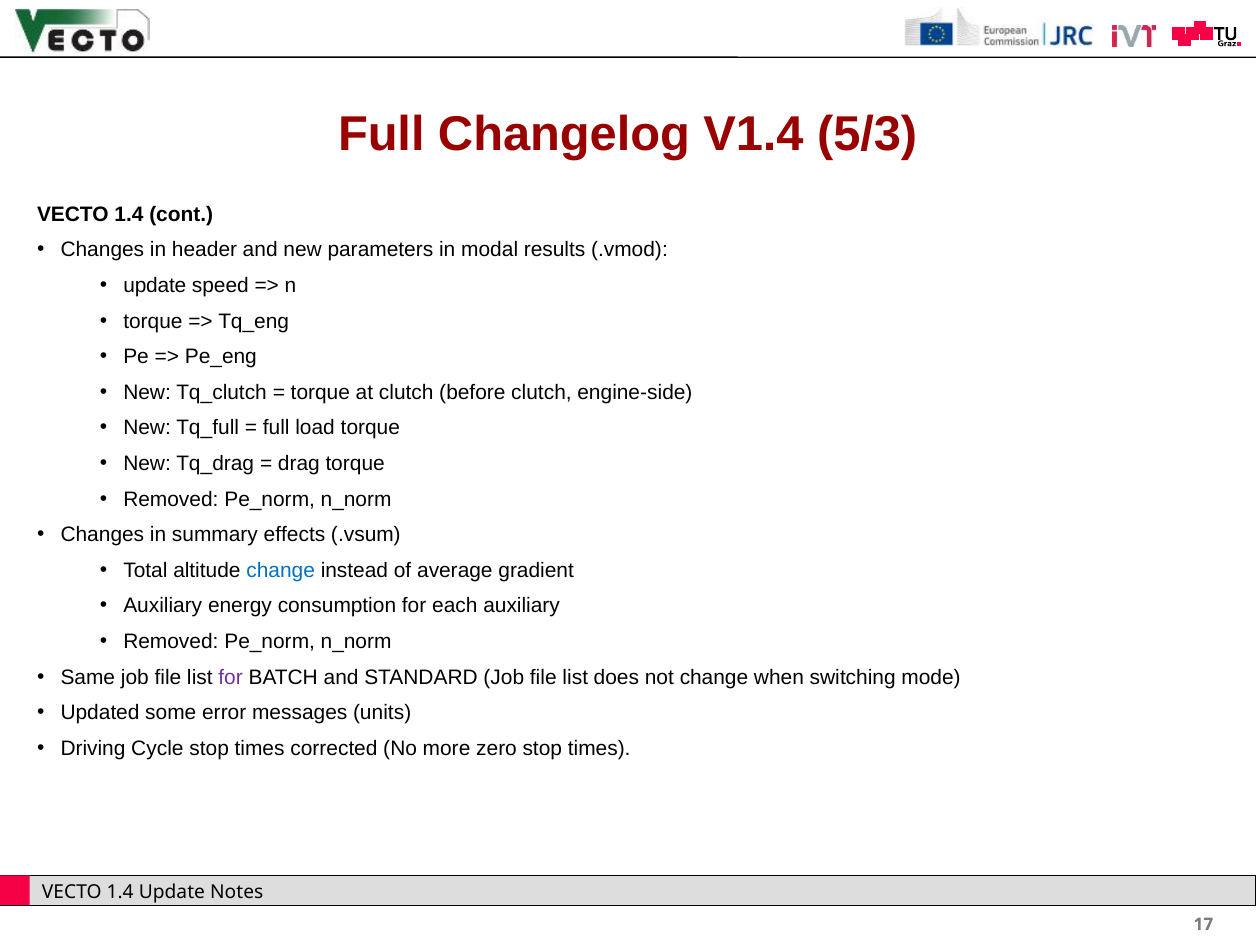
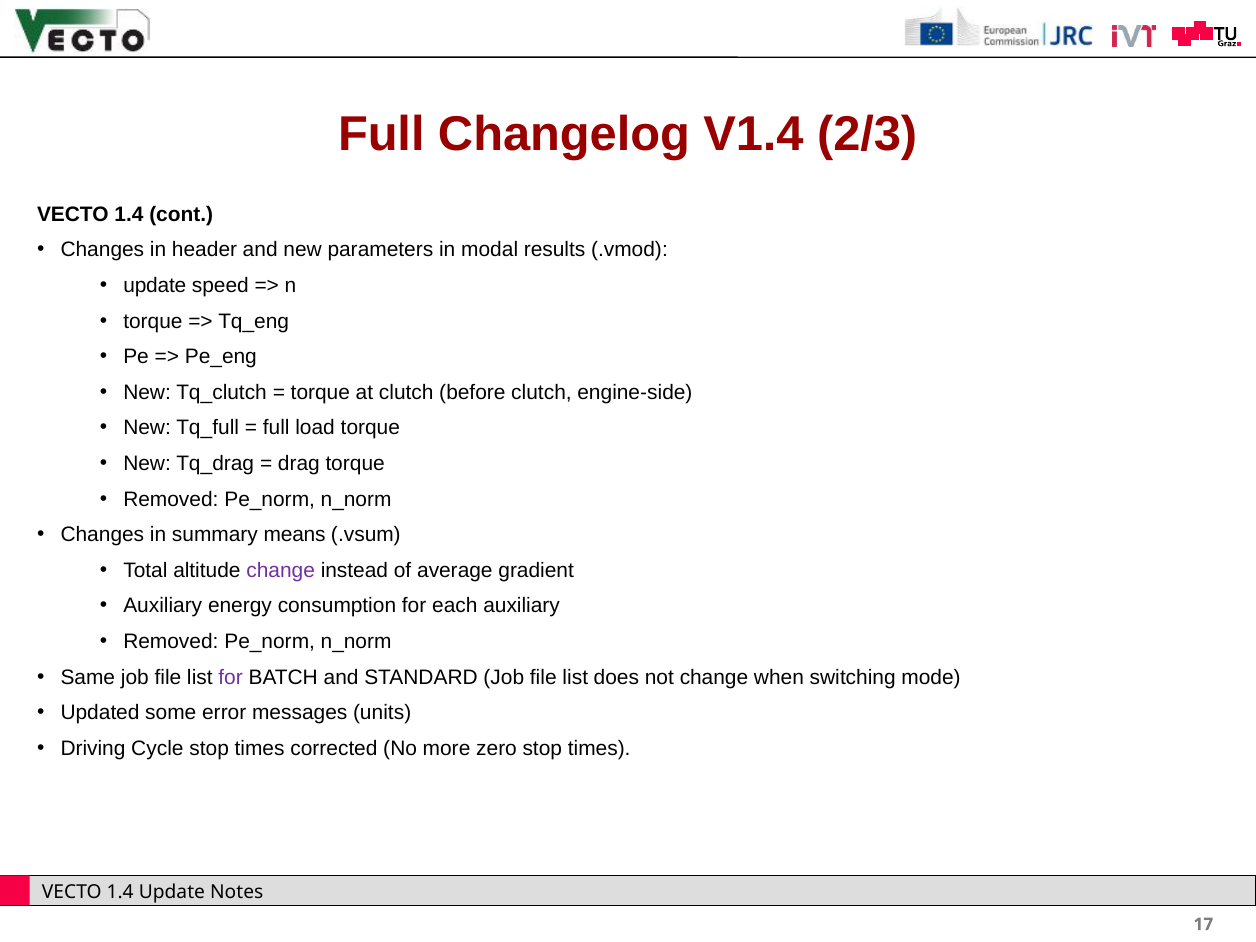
5/3: 5/3 -> 2/3
effects: effects -> means
change at (281, 570) colour: blue -> purple
